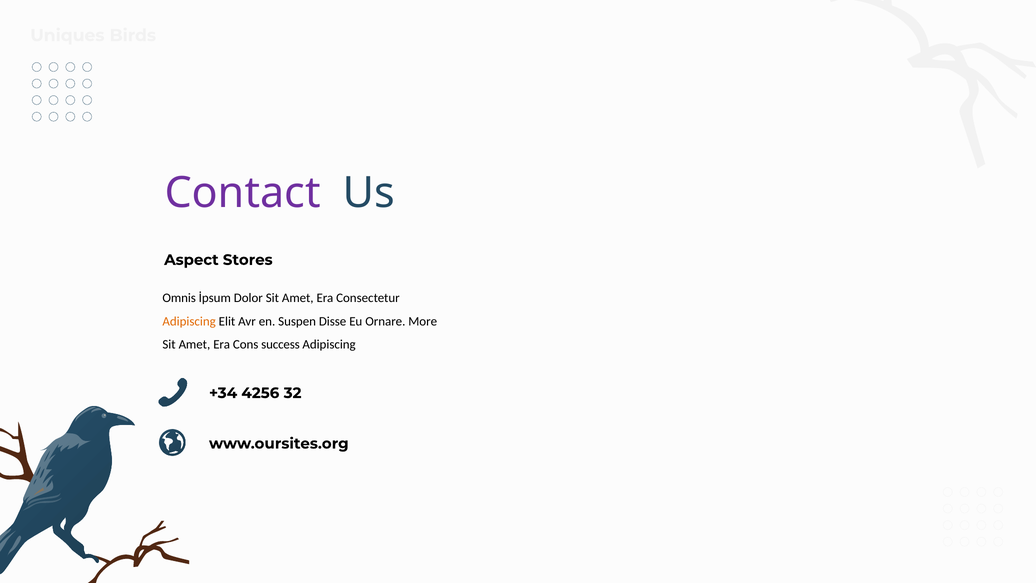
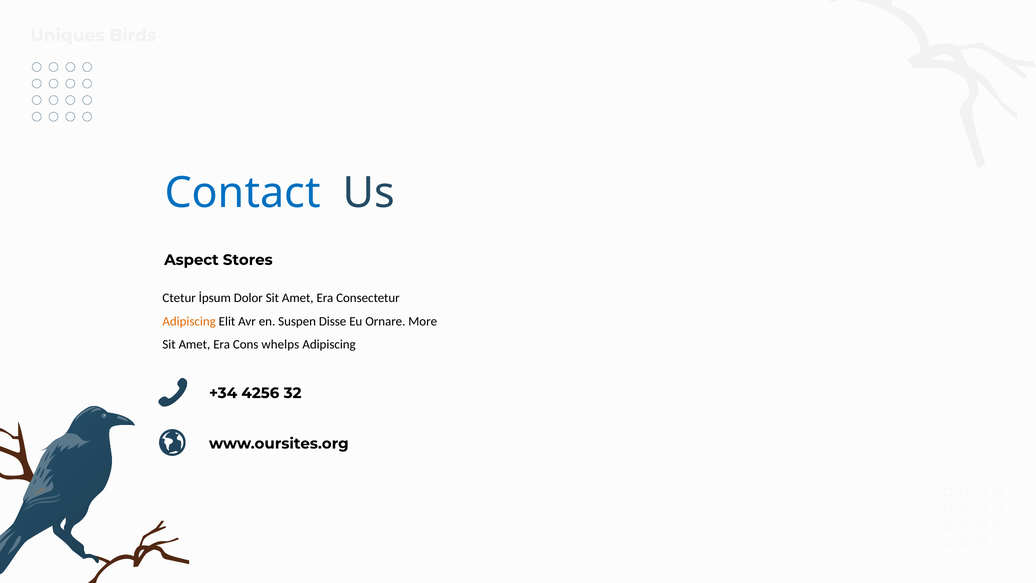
Contact colour: purple -> blue
Omnis: Omnis -> Ctetur
success: success -> whelps
